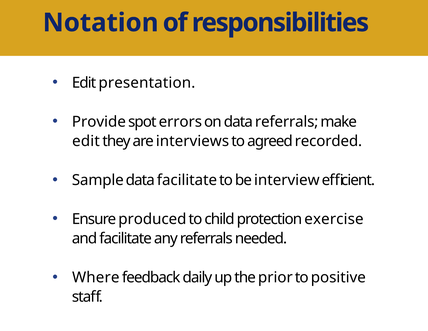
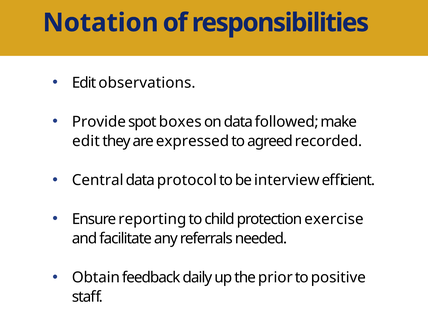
Edit presentation: presentation -> observations
errors: errors -> boxes
data referrals: referrals -> followed
interviews: interviews -> expressed
Sample: Sample -> Central
data facilitate: facilitate -> protocol
produced: produced -> reporting
Where: Where -> Obtain
